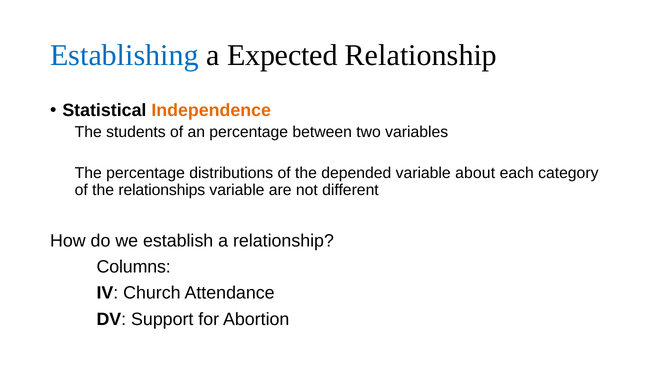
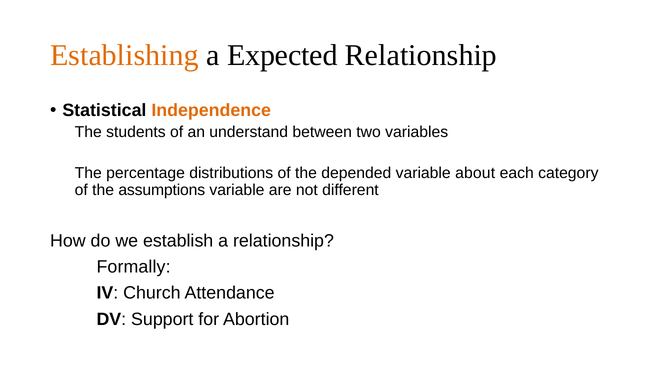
Establishing colour: blue -> orange
an percentage: percentage -> understand
relationships: relationships -> assumptions
Columns: Columns -> Formally
